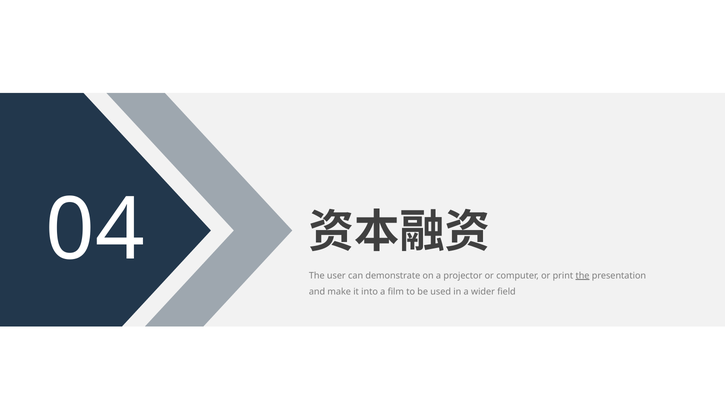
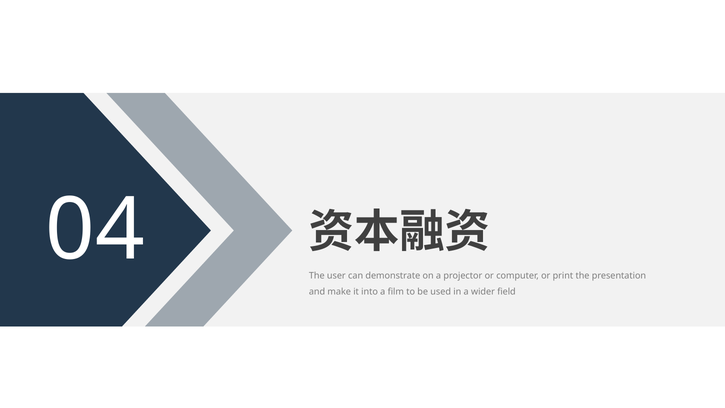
the at (582, 275) underline: present -> none
